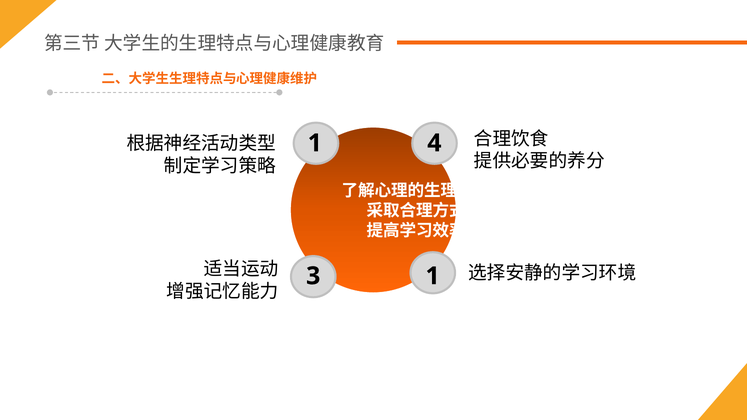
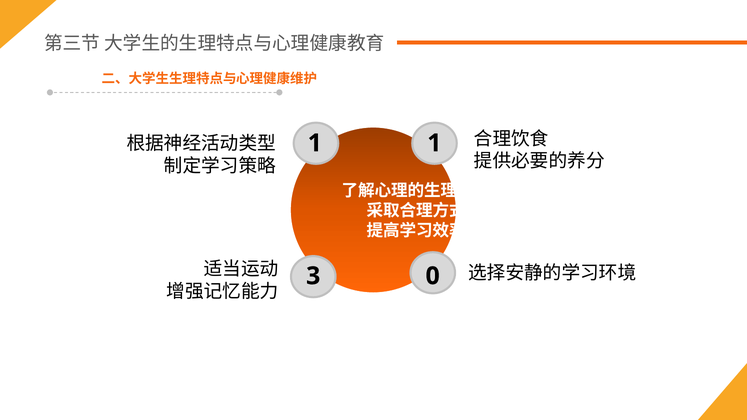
1 4: 4 -> 1
3 1: 1 -> 0
